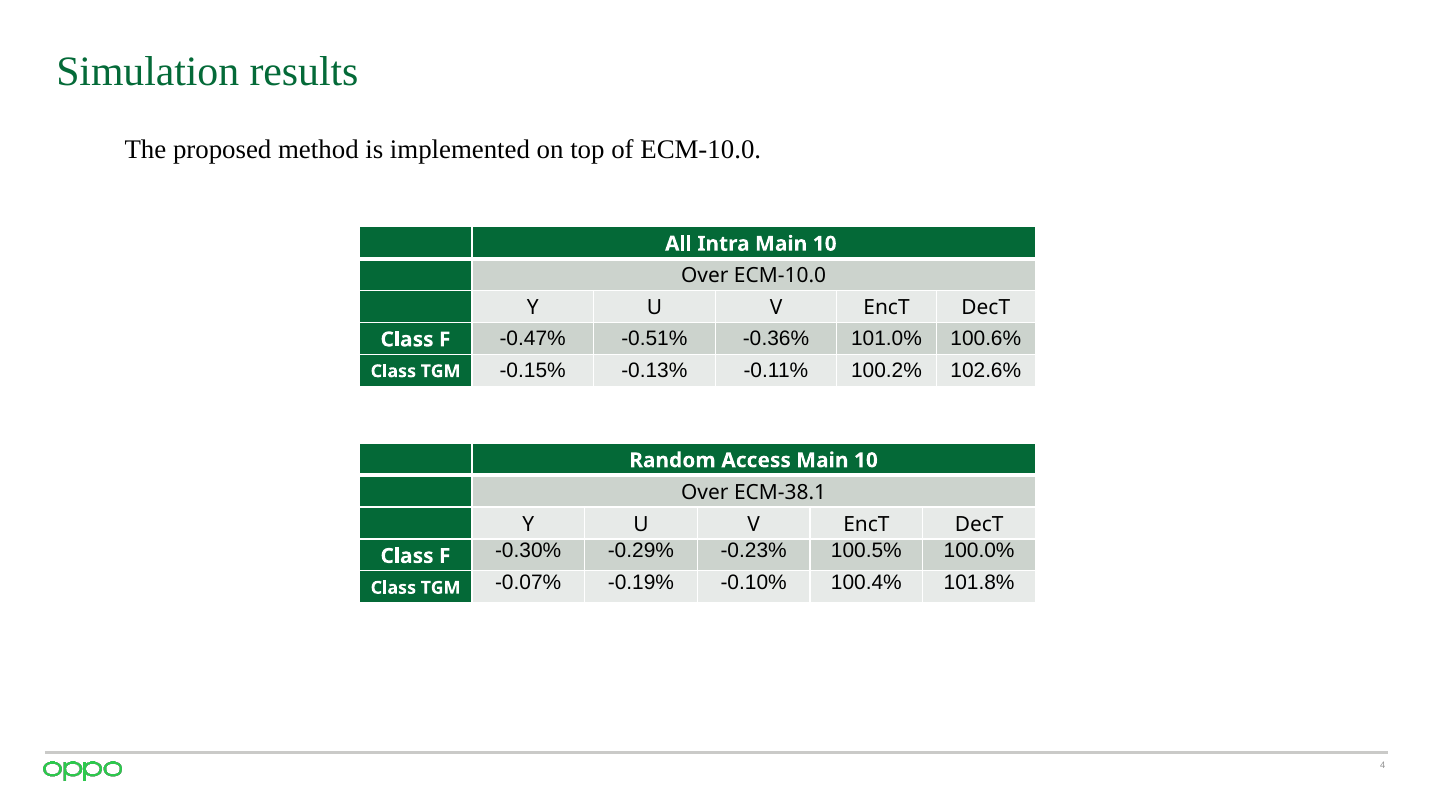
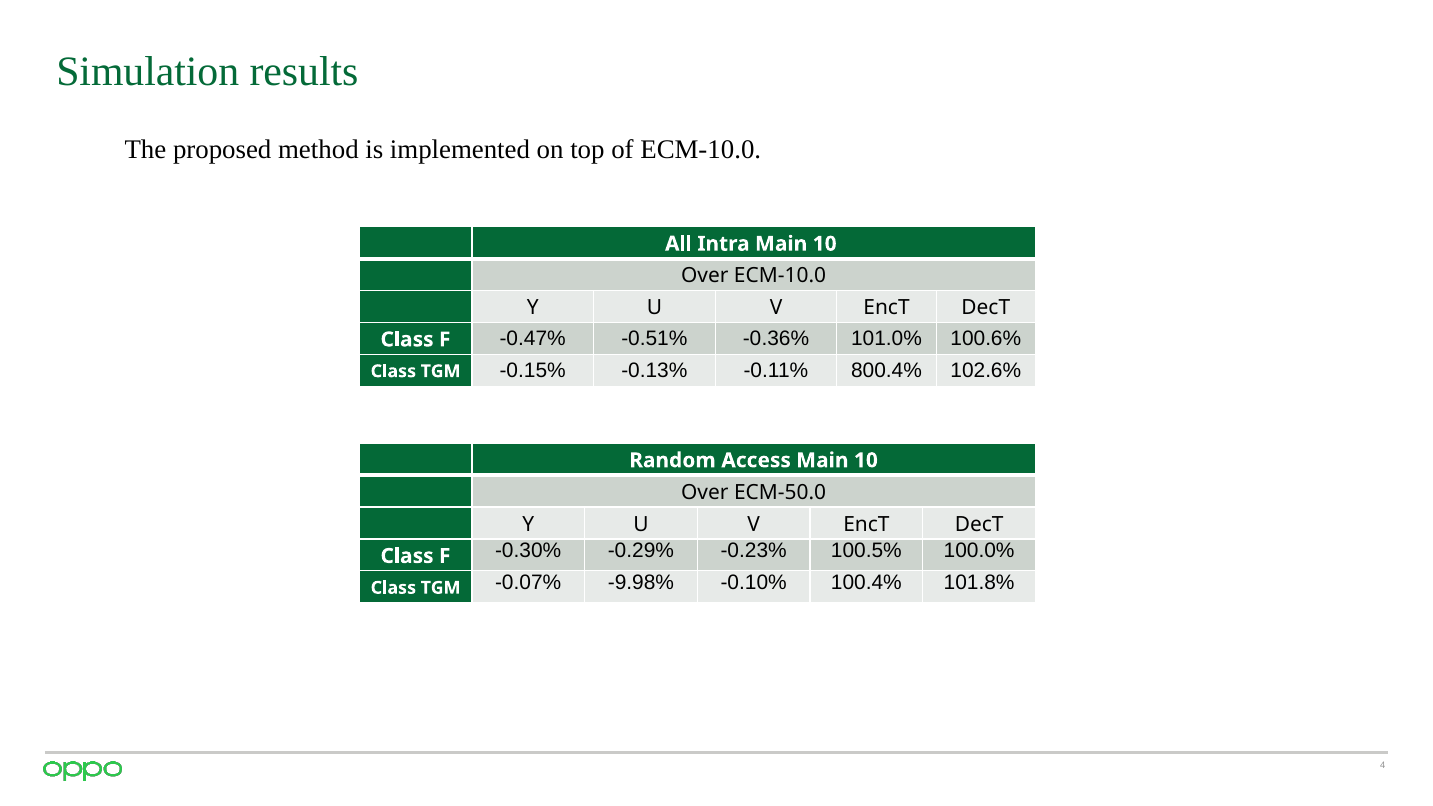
100.2%: 100.2% -> 800.4%
ECM-38.1: ECM-38.1 -> ECM-50.0
-0.19%: -0.19% -> -9.98%
